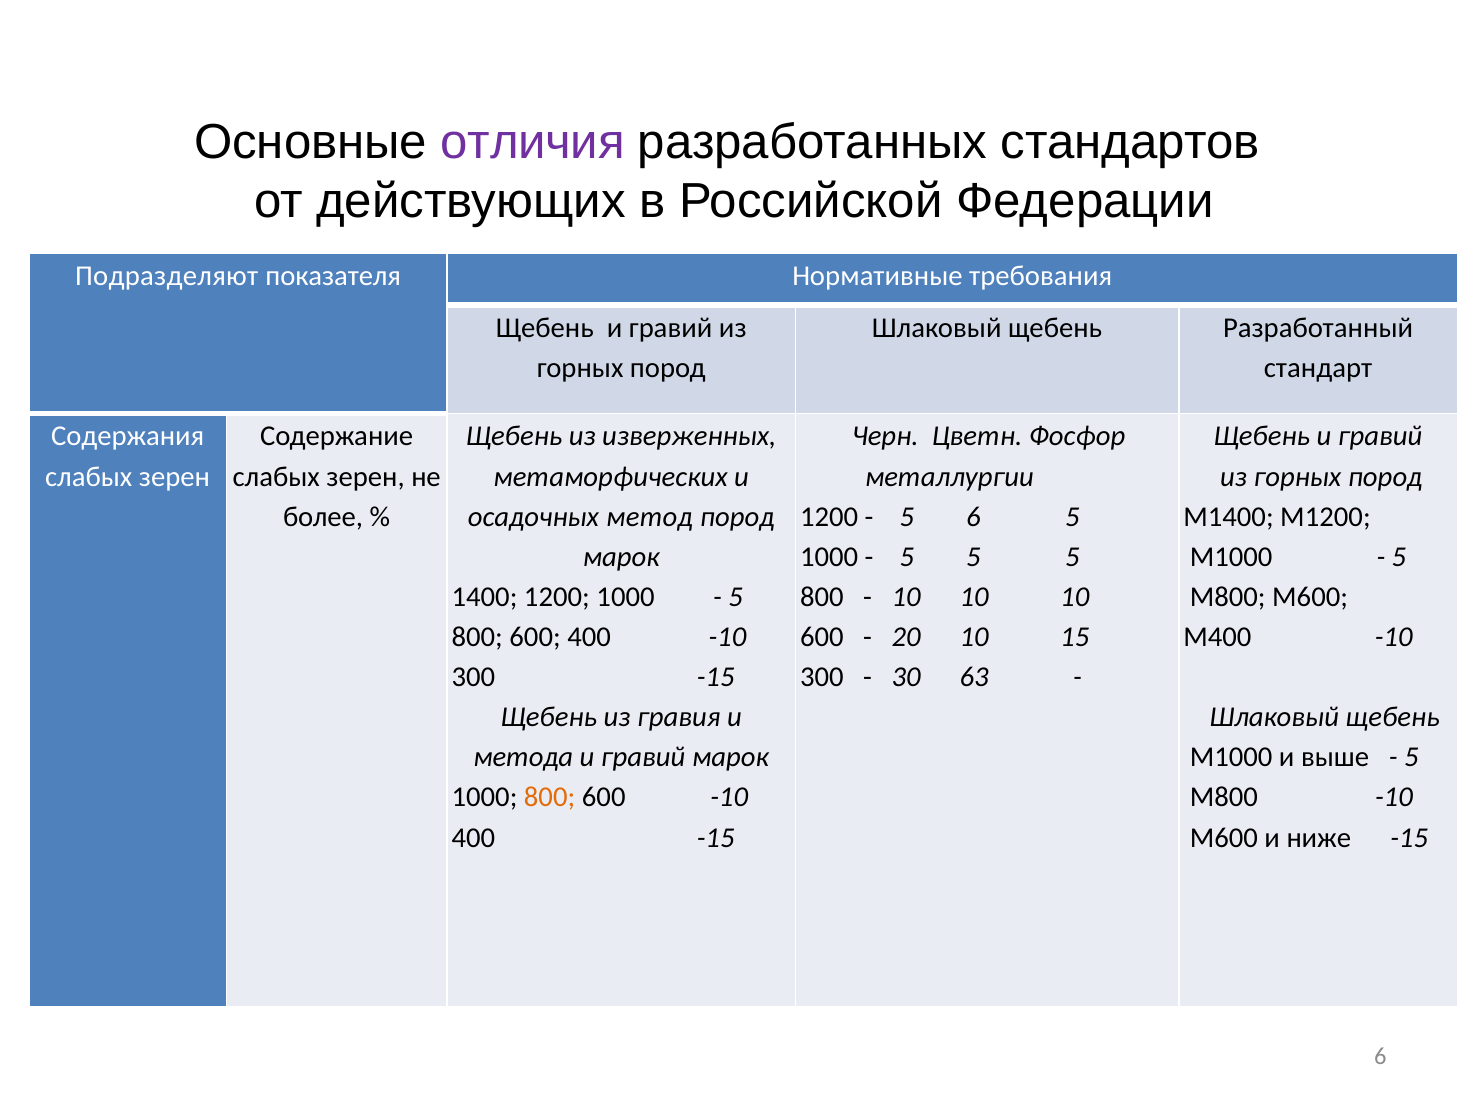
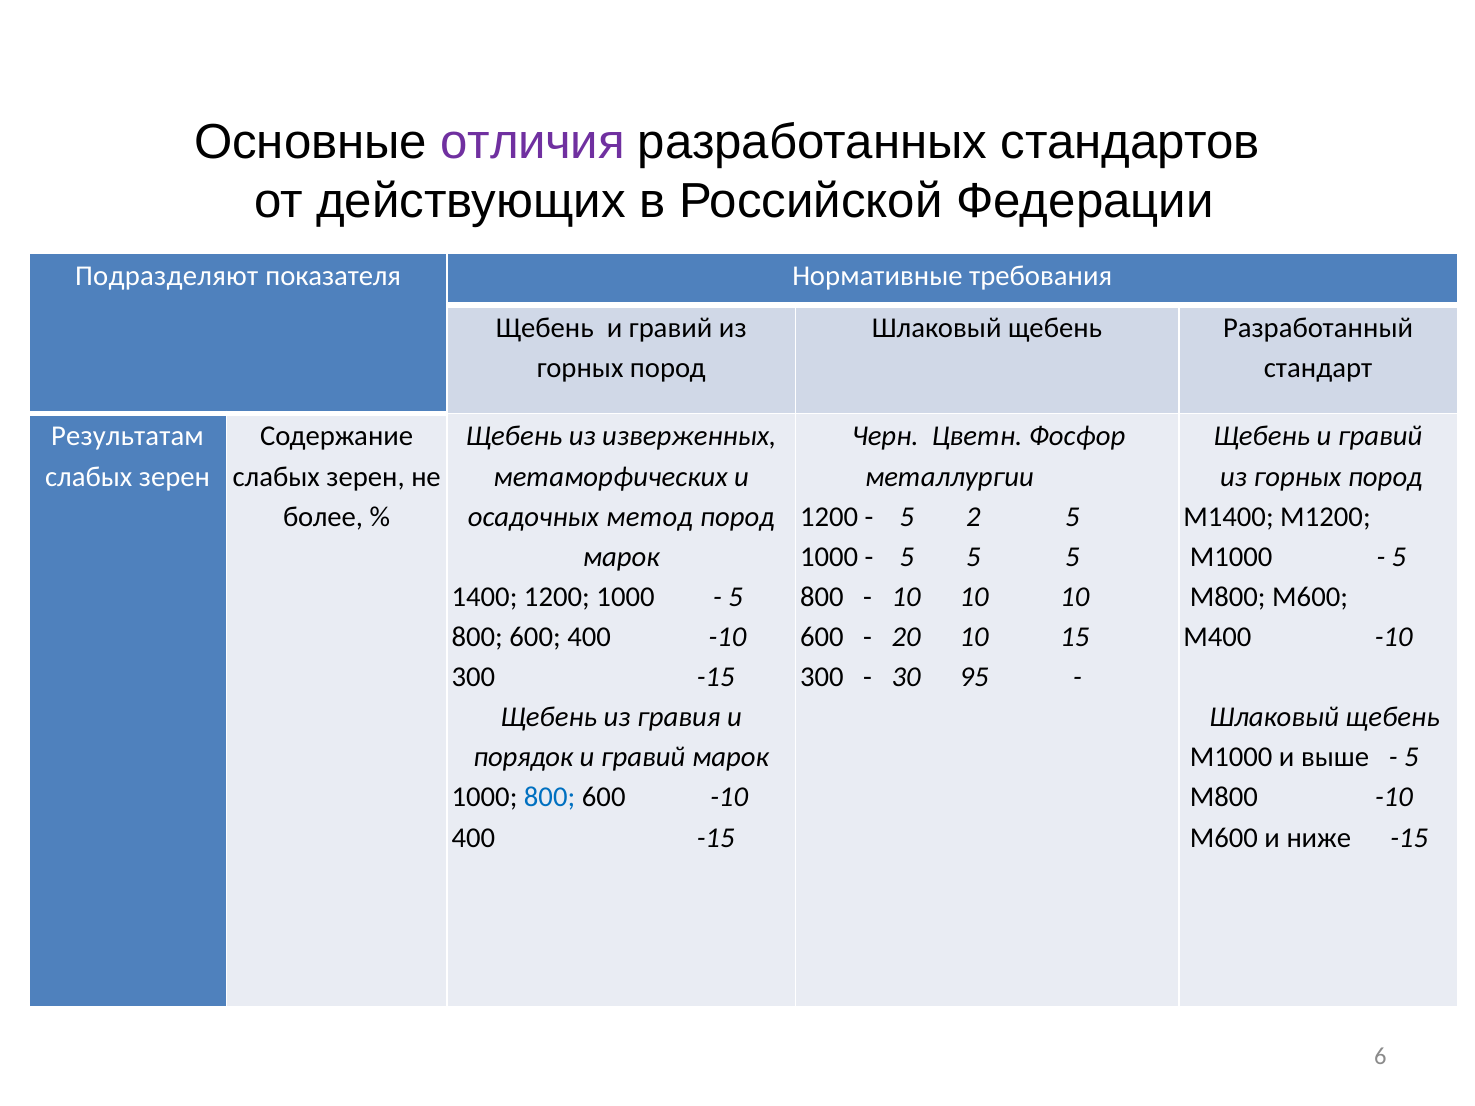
Содержания: Содержания -> Результатам
5 6: 6 -> 2
63: 63 -> 95
метода: метода -> порядок
800 at (550, 798) colour: orange -> blue
